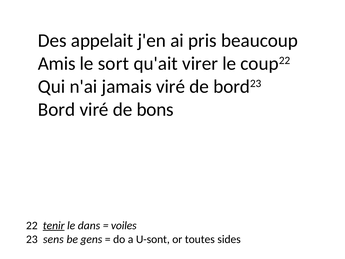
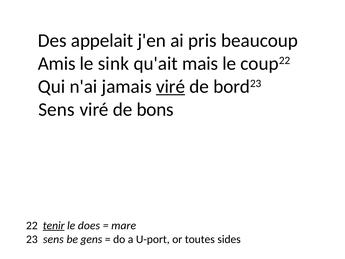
sort: sort -> sink
virer: virer -> mais
viré at (171, 86) underline: none -> present
Bord at (57, 109): Bord -> Sens
dans: dans -> does
voiles: voiles -> mare
U-sont: U-sont -> U-port
